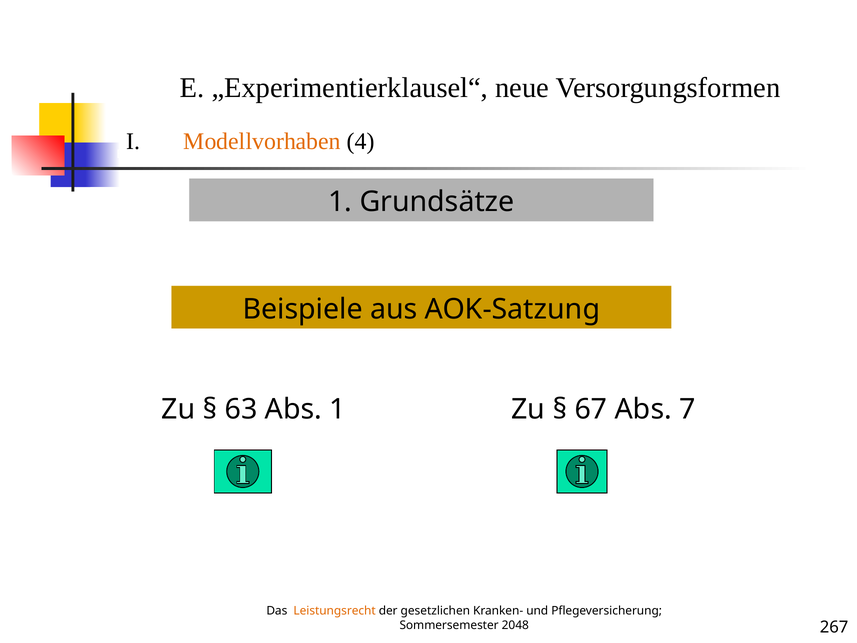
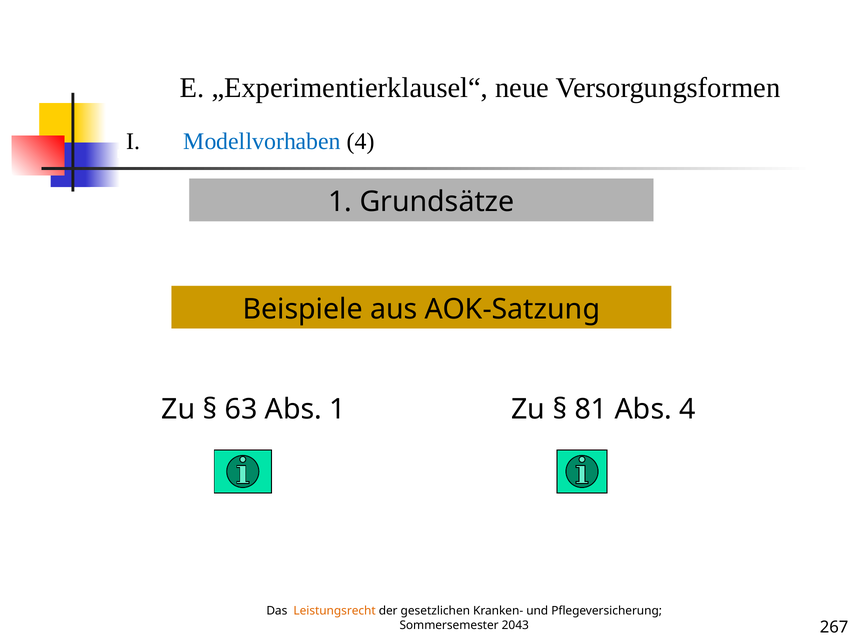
Modellvorhaben colour: orange -> blue
67: 67 -> 81
Abs 7: 7 -> 4
2048: 2048 -> 2043
